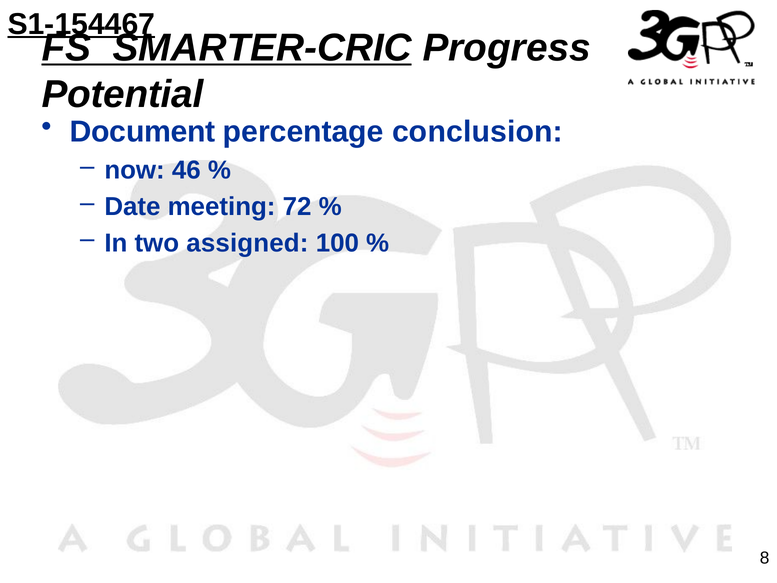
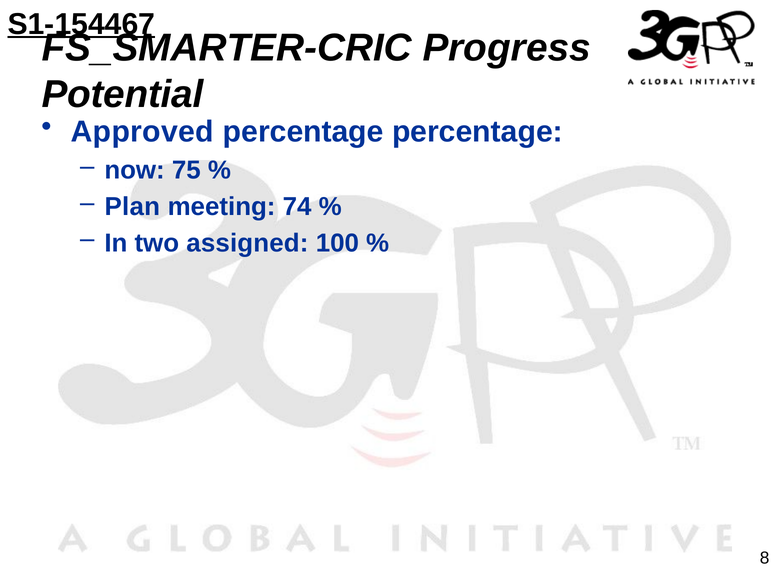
FS_SMARTER-CRIC underline: present -> none
Document: Document -> Approved
percentage conclusion: conclusion -> percentage
46: 46 -> 75
Date: Date -> Plan
72: 72 -> 74
